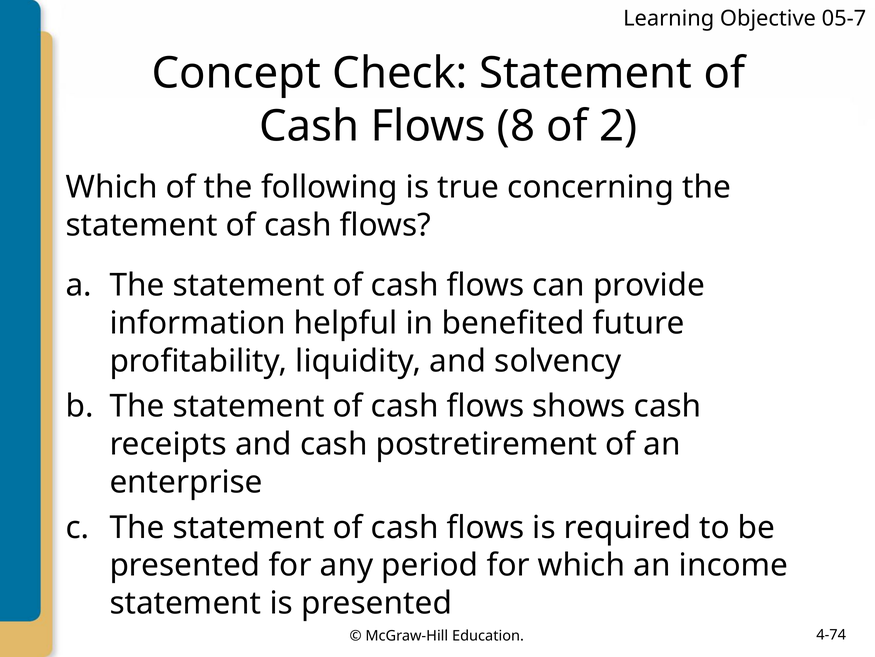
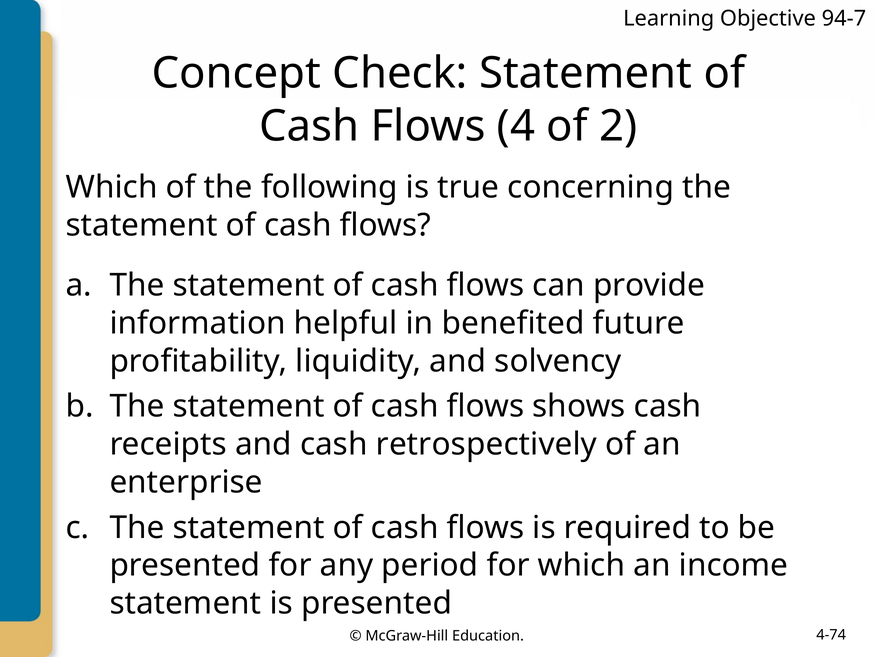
05-7: 05-7 -> 94-7
8: 8 -> 4
postretirement: postretirement -> retrospectively
